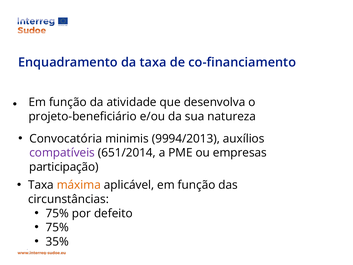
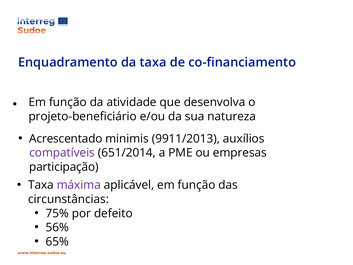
Convocatória: Convocatória -> Acrescentado
9994/2013: 9994/2013 -> 9911/2013
máxima colour: orange -> purple
75% at (57, 227): 75% -> 56%
35%: 35% -> 65%
